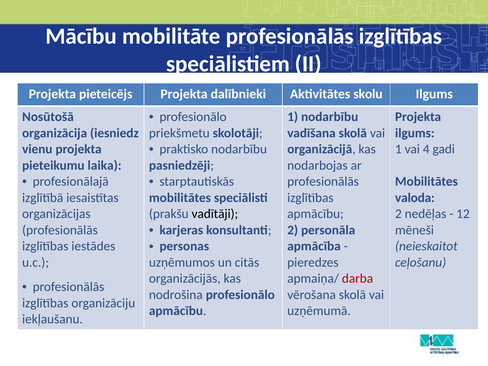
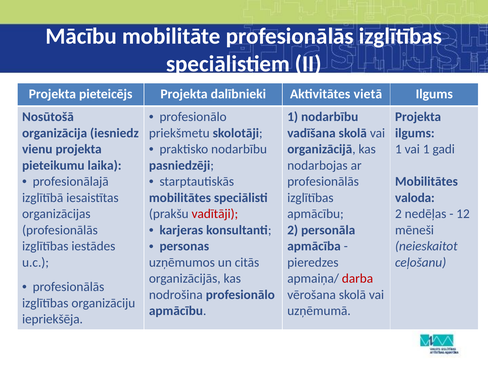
skolu: skolu -> vietā
vai 4: 4 -> 1
vadītāji colour: black -> red
iekļaušanu: iekļaušanu -> iepriekšēja
